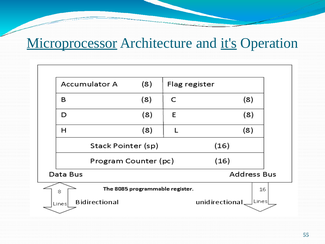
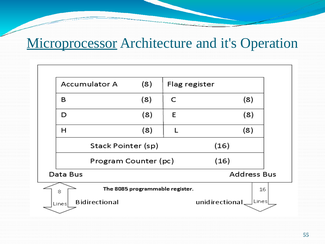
it's underline: present -> none
